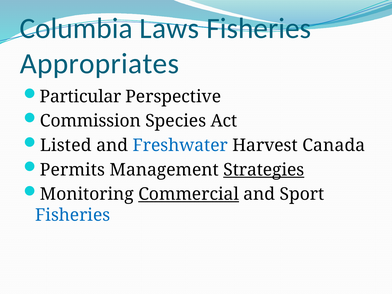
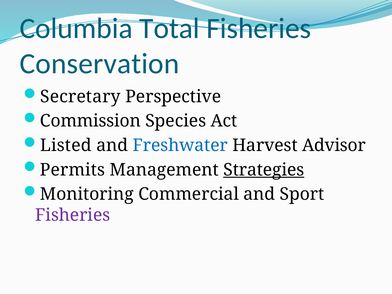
Laws: Laws -> Total
Appropriates: Appropriates -> Conservation
Particular: Particular -> Secretary
Canada: Canada -> Advisor
Commercial underline: present -> none
Fisheries at (73, 215) colour: blue -> purple
